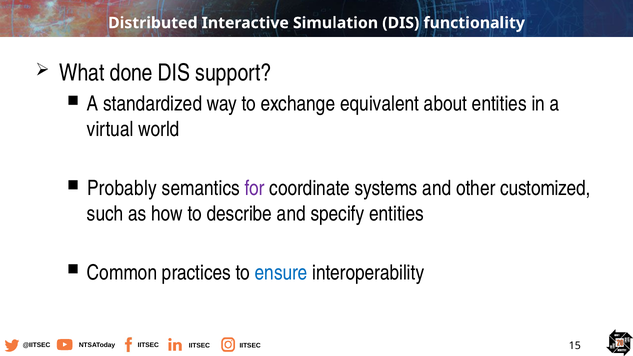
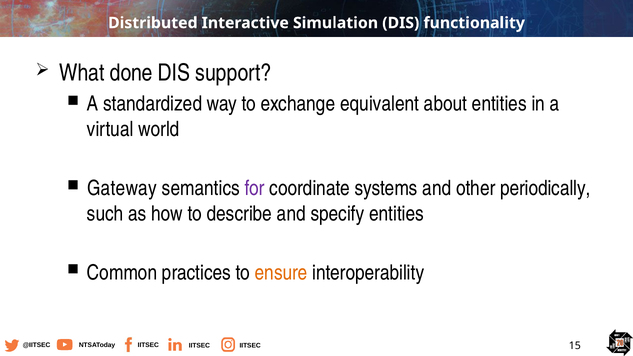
Probably: Probably -> Gateway
customized: customized -> periodically
ensure colour: blue -> orange
